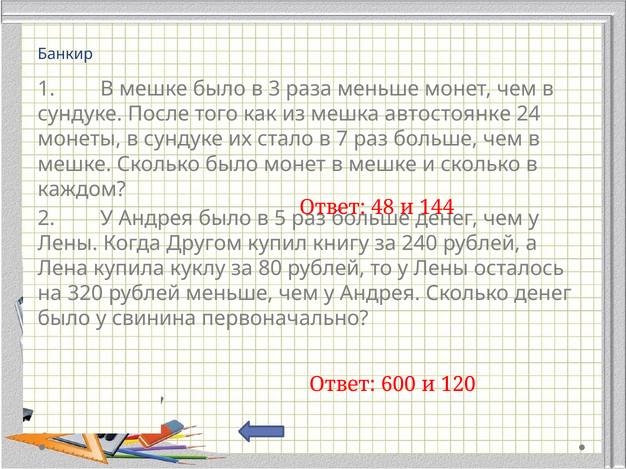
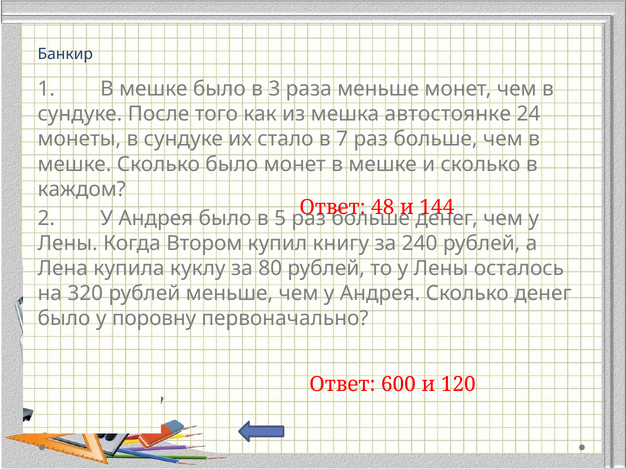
Другом: Другом -> Втором
свинина: свинина -> поровну
